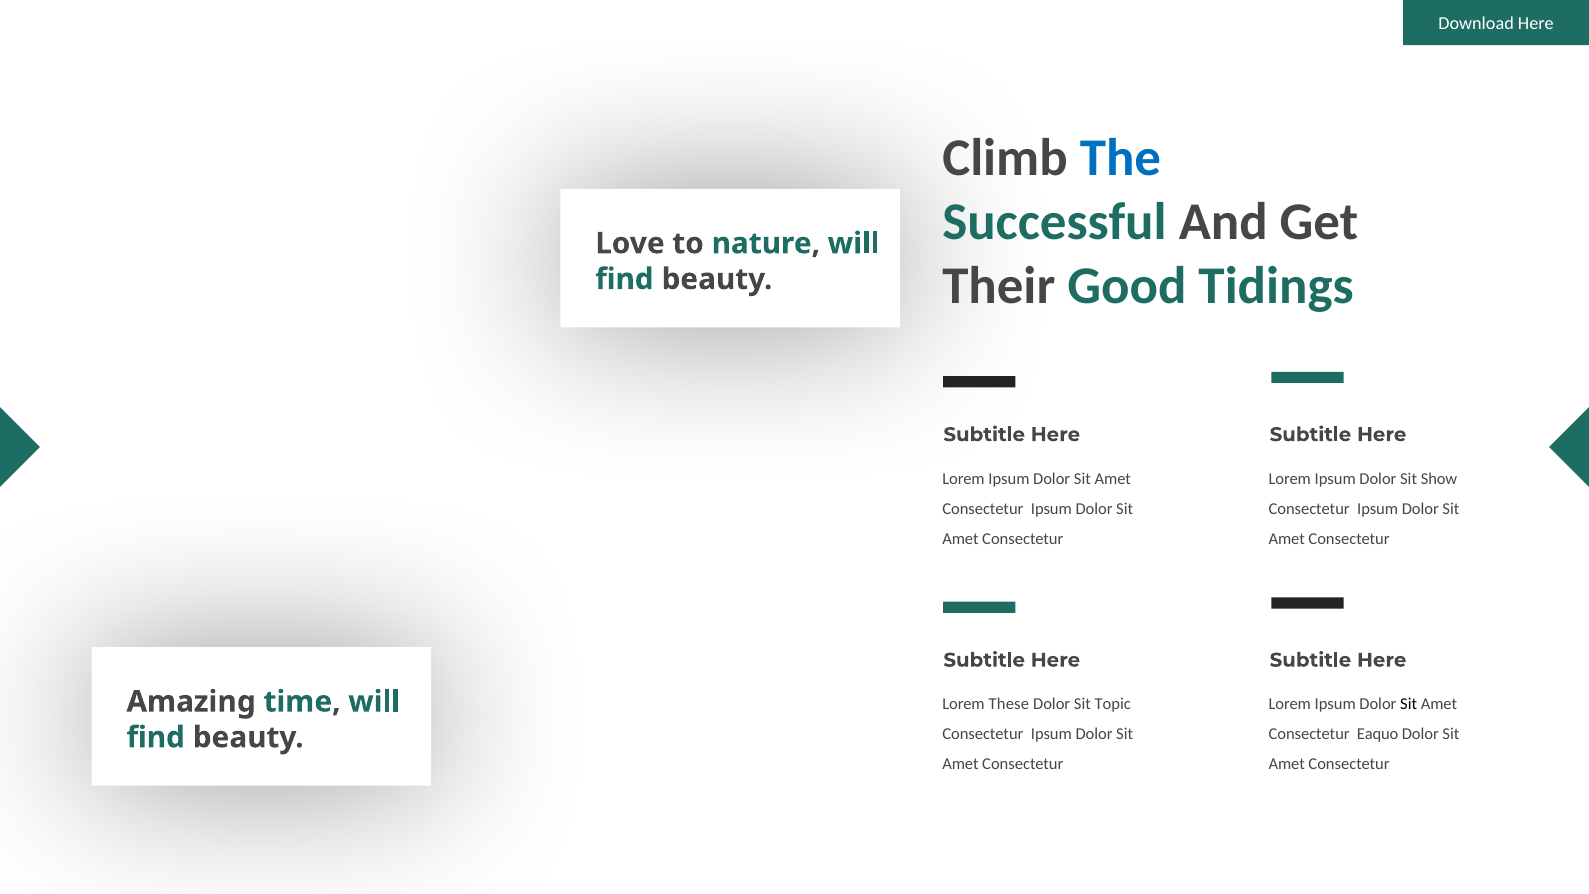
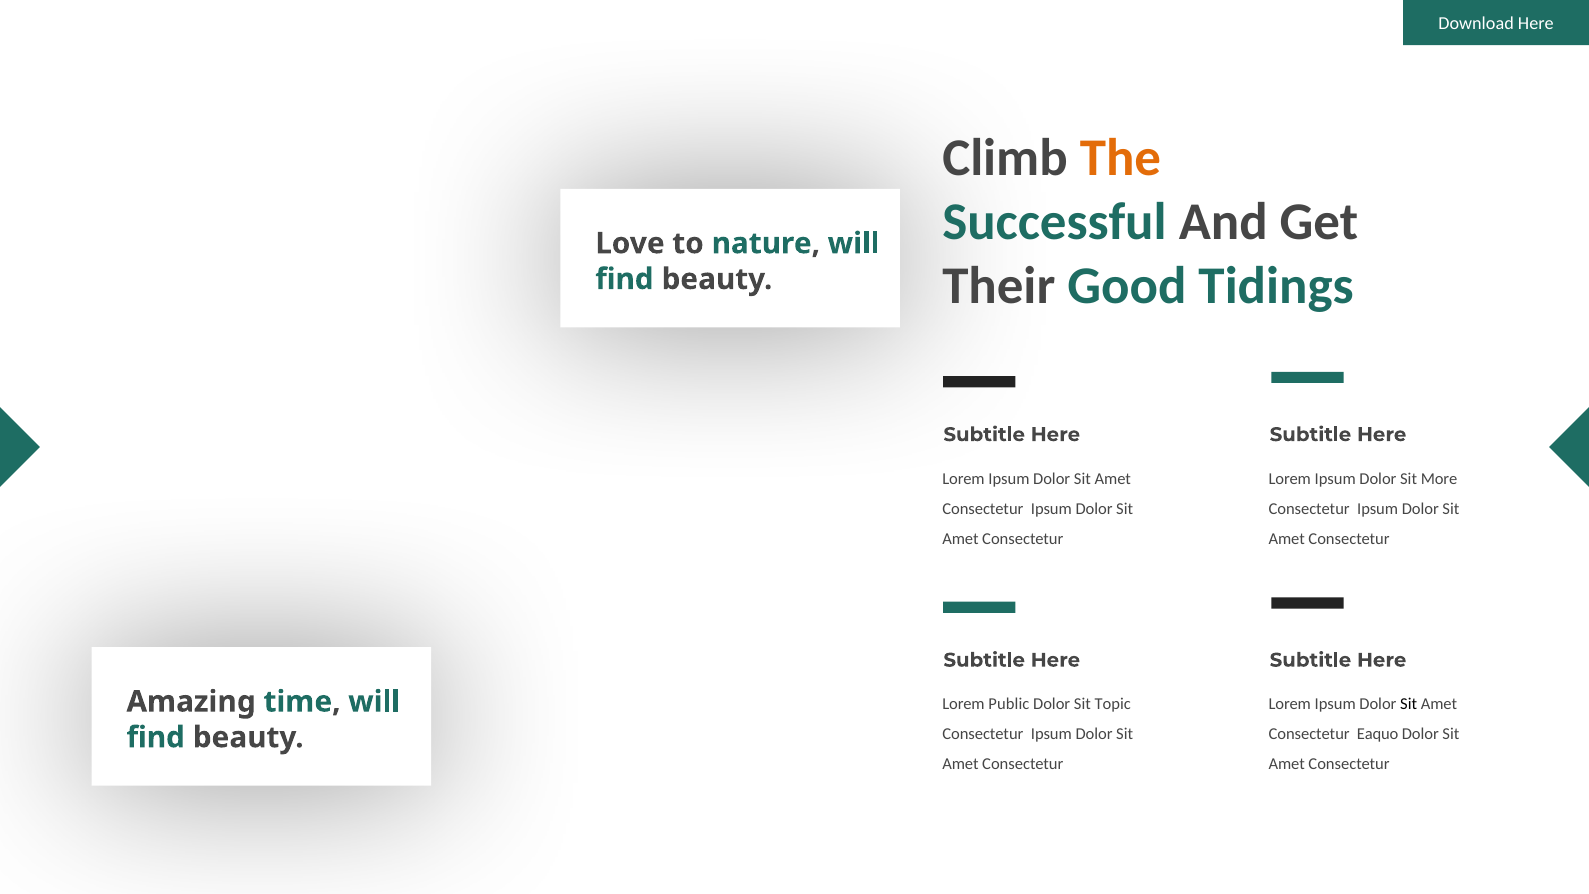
The colour: blue -> orange
Show: Show -> More
These: These -> Public
